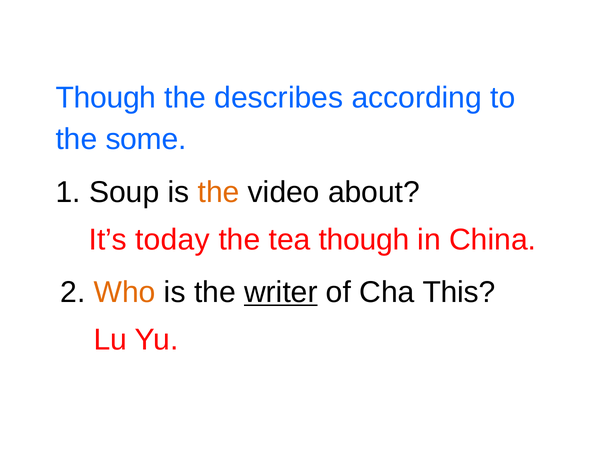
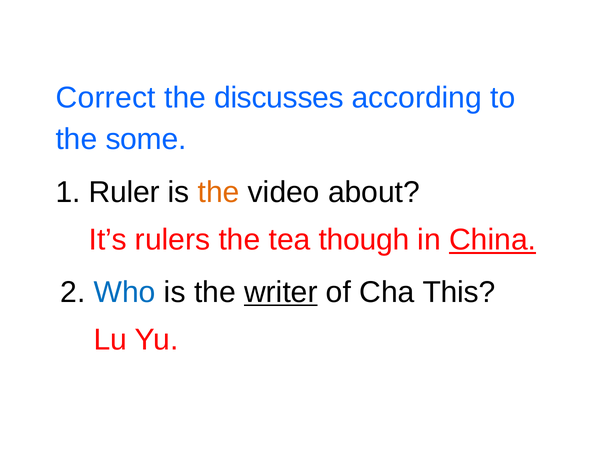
Though at (106, 98): Though -> Correct
describes: describes -> discusses
Soup: Soup -> Ruler
today: today -> rulers
China underline: none -> present
Who colour: orange -> blue
